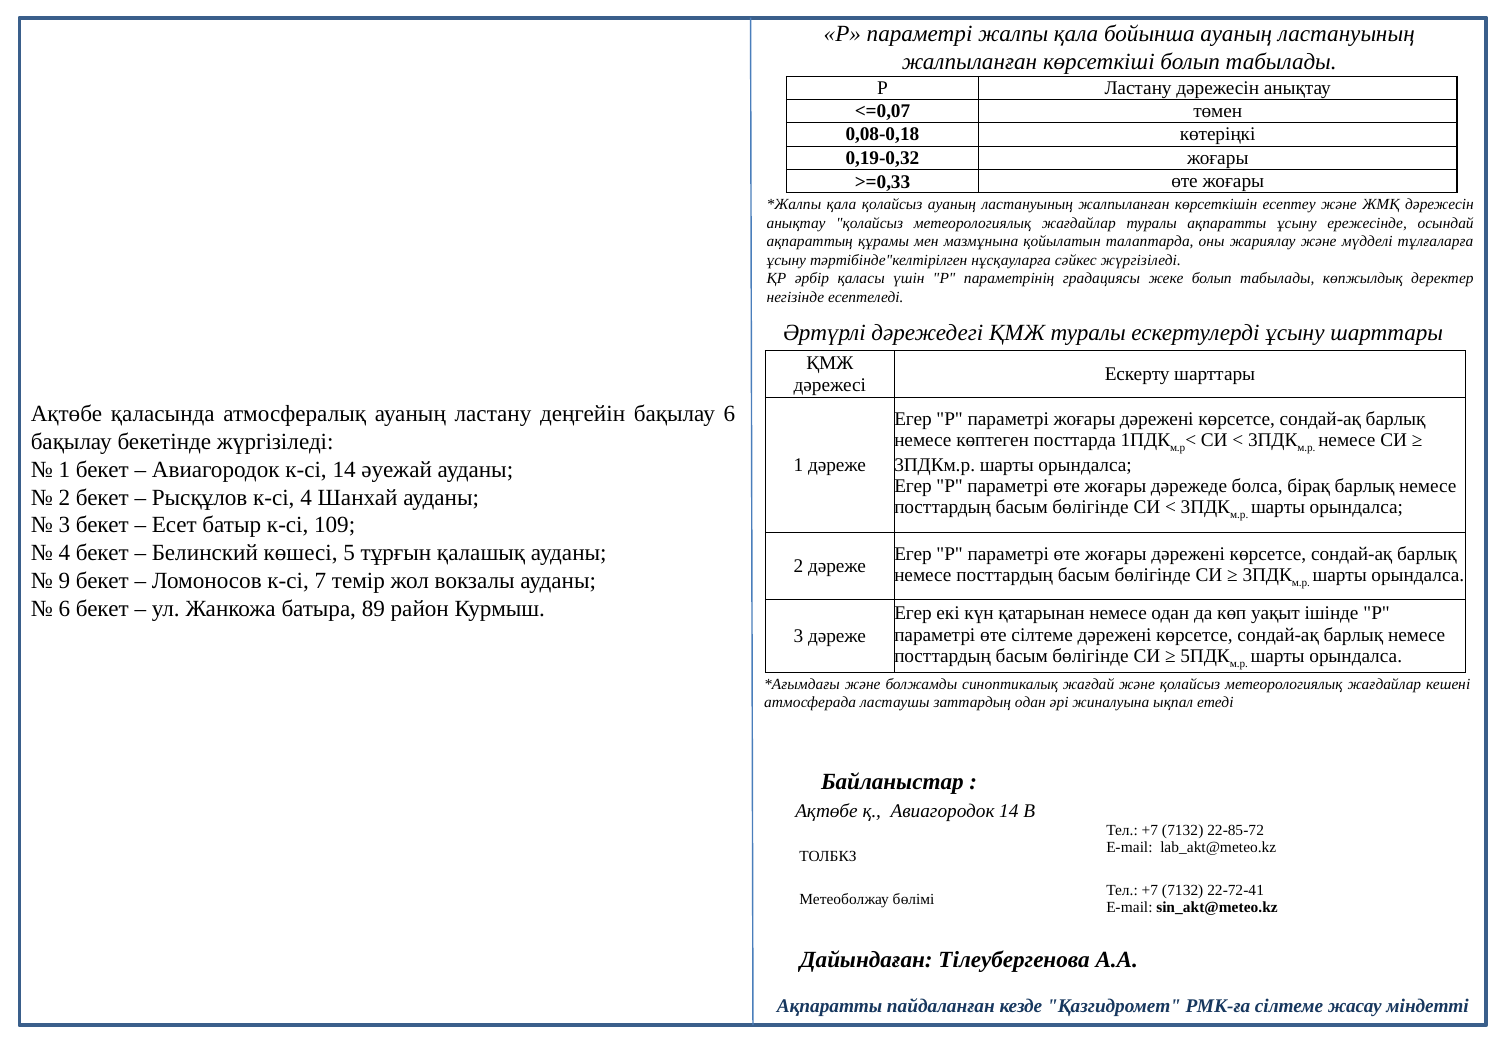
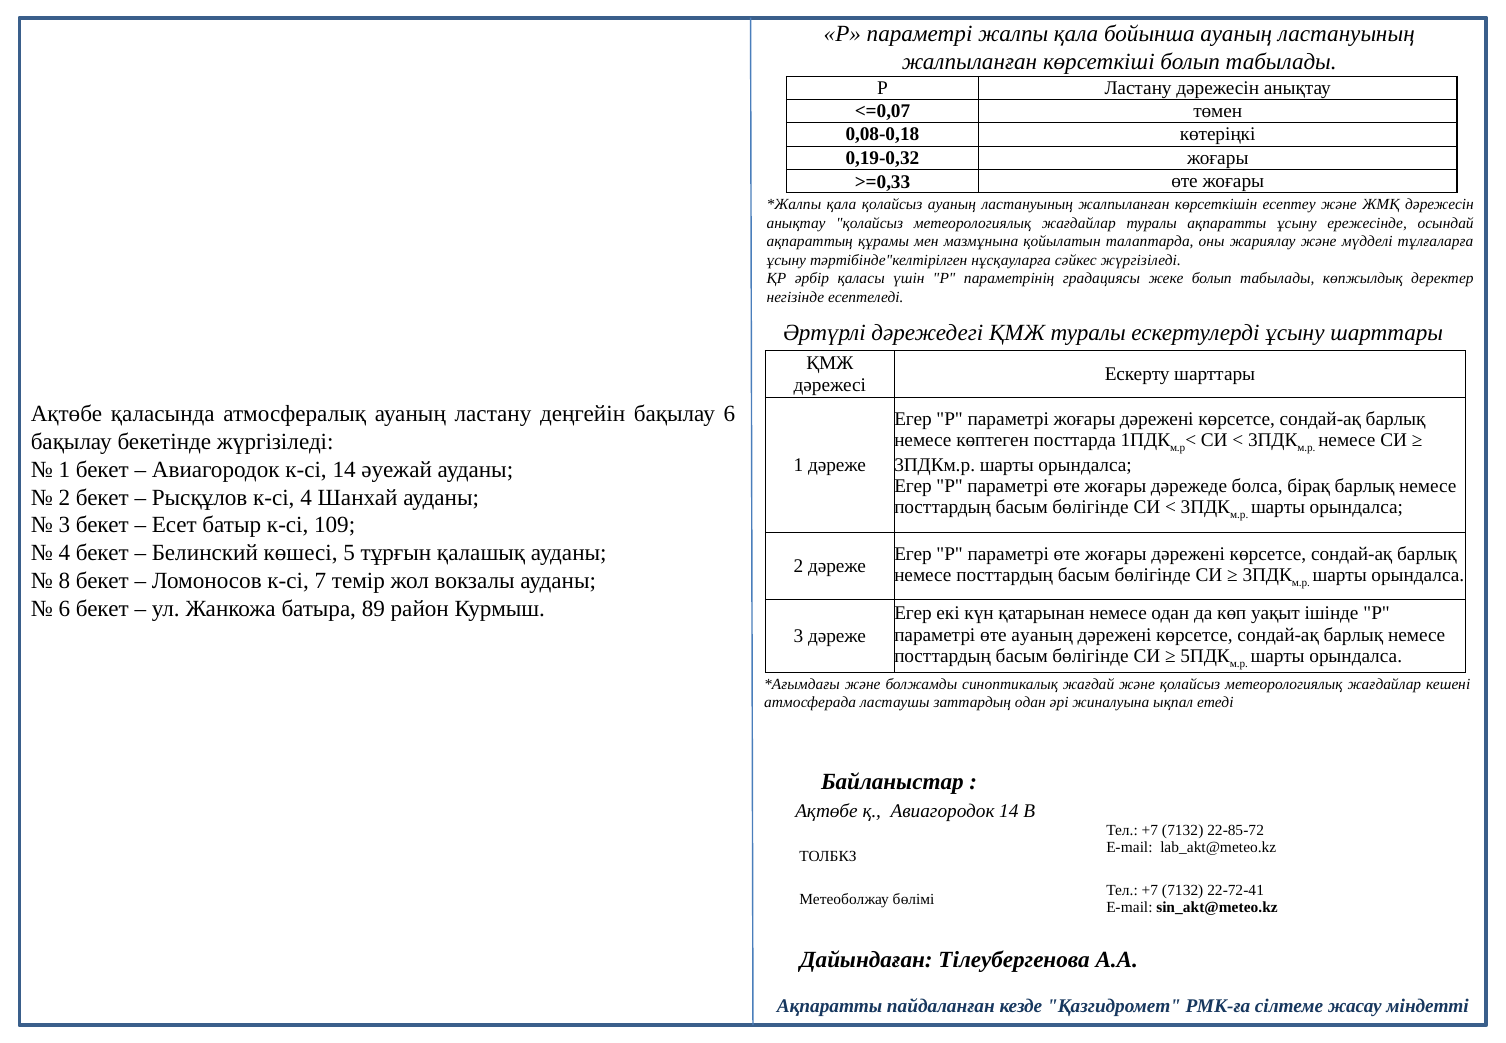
9: 9 -> 8
өте сілтеме: сілтеме -> ауаның
